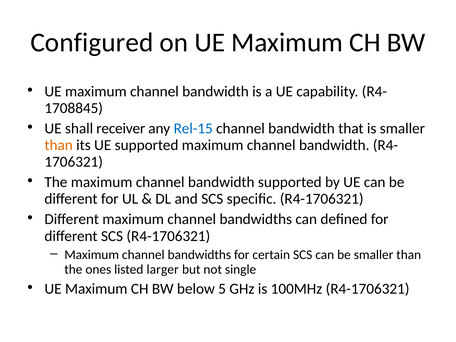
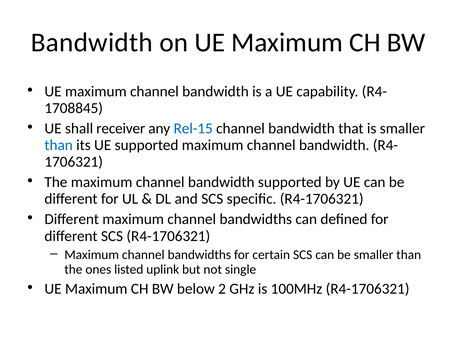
Configured at (92, 43): Configured -> Bandwidth
than at (59, 145) colour: orange -> blue
larger: larger -> uplink
5: 5 -> 2
